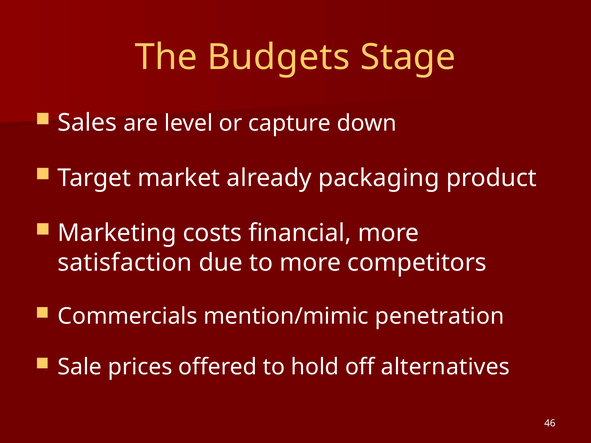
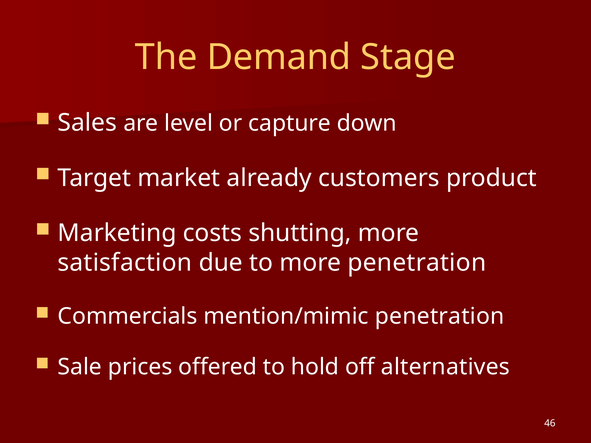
Budgets: Budgets -> Demand
packaging: packaging -> customers
financial: financial -> shutting
more competitors: competitors -> penetration
